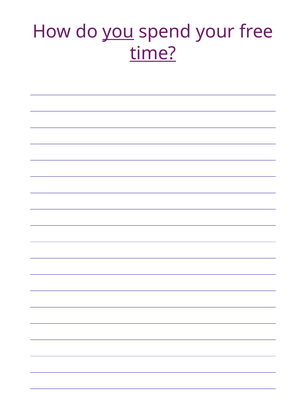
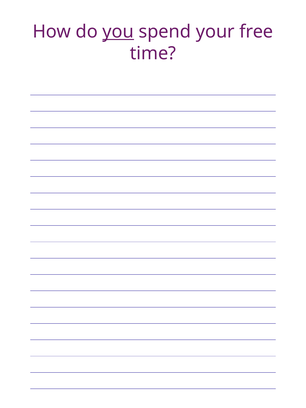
time underline: present -> none
